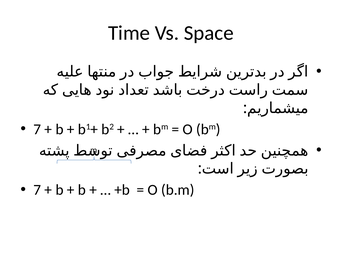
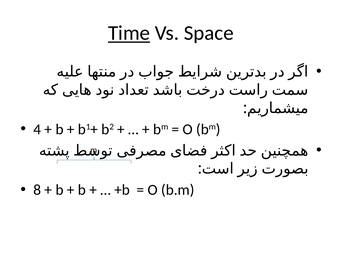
Time underline: none -> present
7 at (37, 130): 7 -> 4
7 at (37, 190): 7 -> 8
